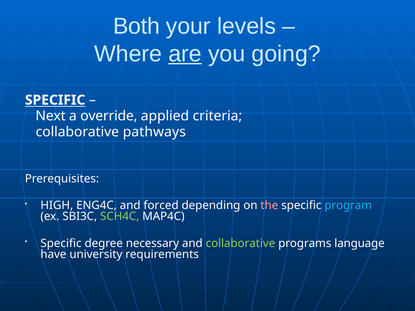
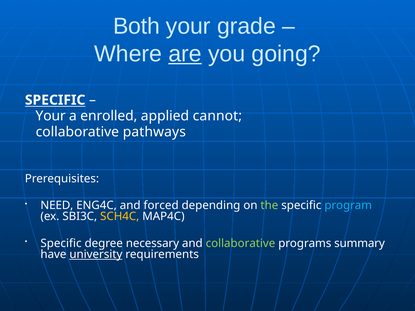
levels: levels -> grade
Next at (51, 116): Next -> Your
override: override -> enrolled
criteria: criteria -> cannot
HIGH: HIGH -> NEED
the colour: pink -> light green
SCH4C colour: light green -> yellow
language: language -> summary
university underline: none -> present
